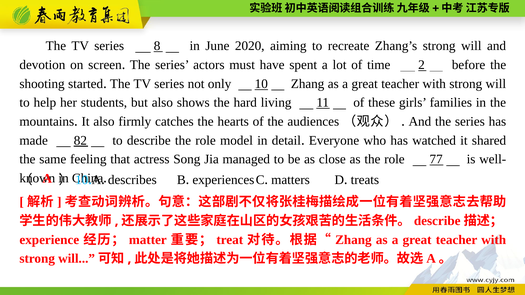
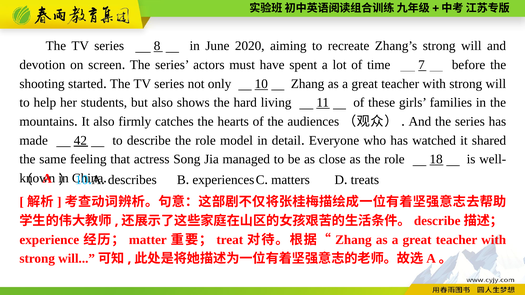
2: 2 -> 7
82: 82 -> 42
77: 77 -> 18
